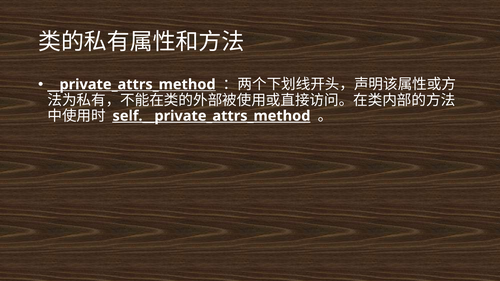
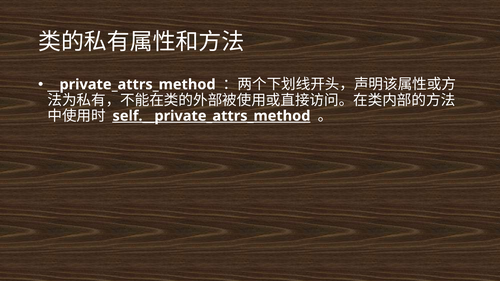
__private_attrs_method underline: present -> none
